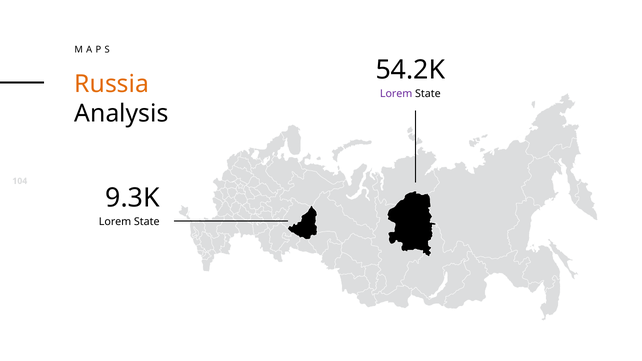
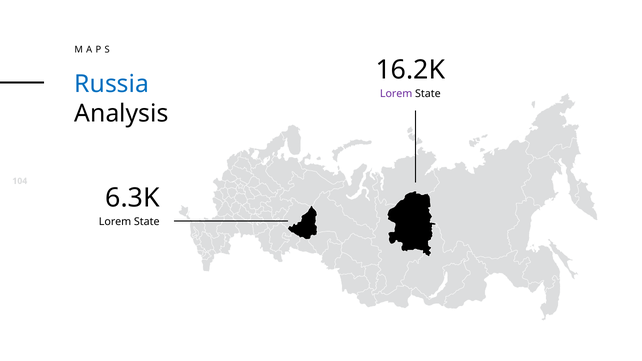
54.2K: 54.2K -> 16.2K
Russia colour: orange -> blue
9.3K: 9.3K -> 6.3K
